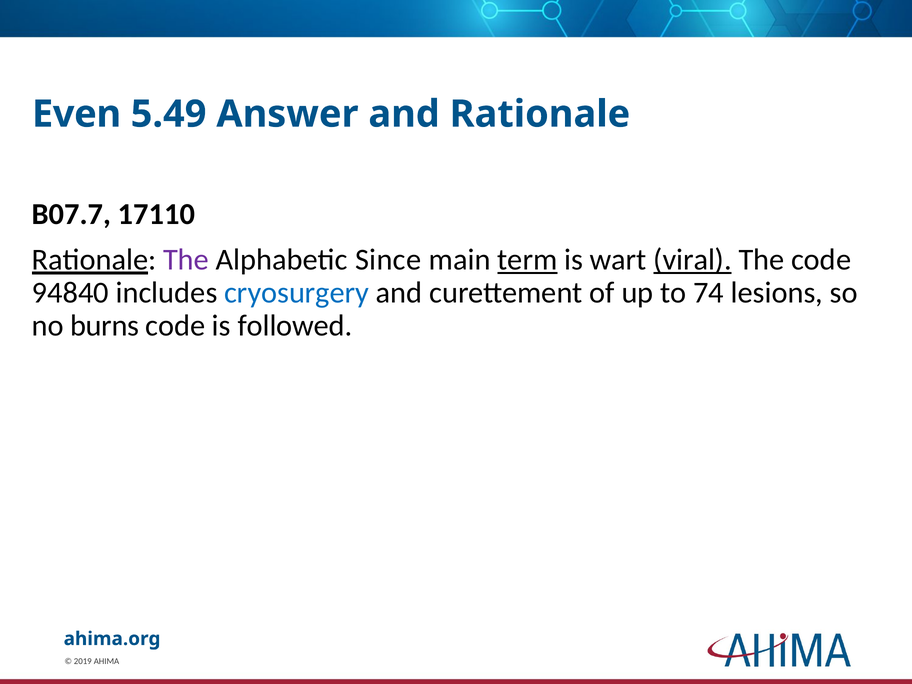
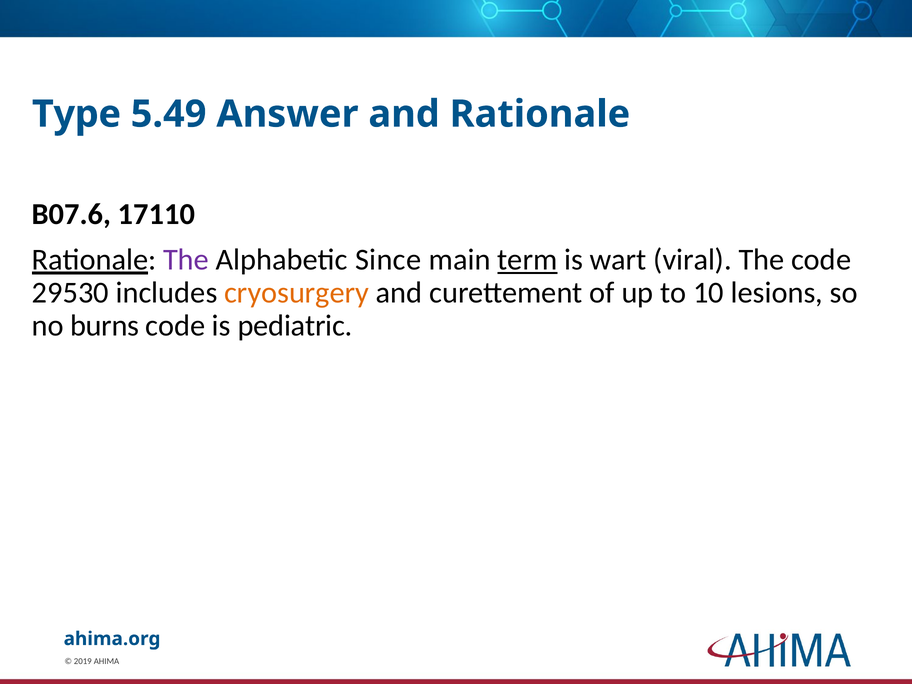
Even: Even -> Type
B07.7: B07.7 -> B07.6
viral underline: present -> none
94840: 94840 -> 29530
cryosurgery colour: blue -> orange
74: 74 -> 10
followed: followed -> pediatric
